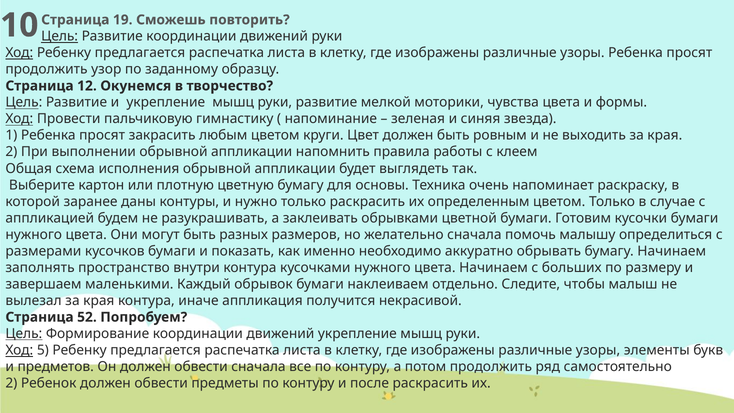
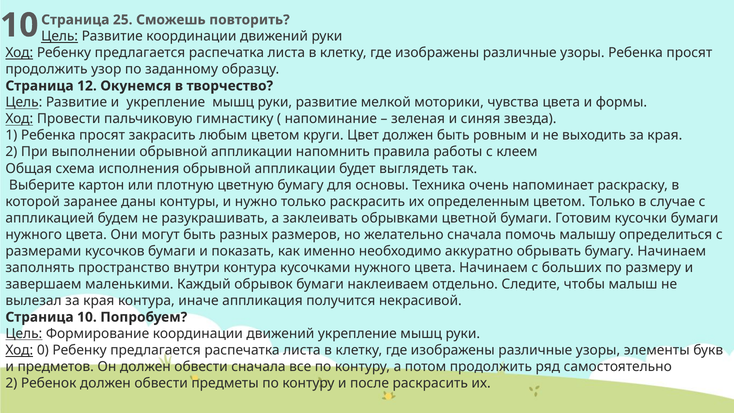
19: 19 -> 25
Страница 52: 52 -> 10
5: 5 -> 0
